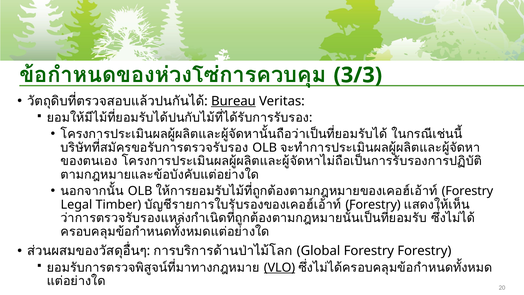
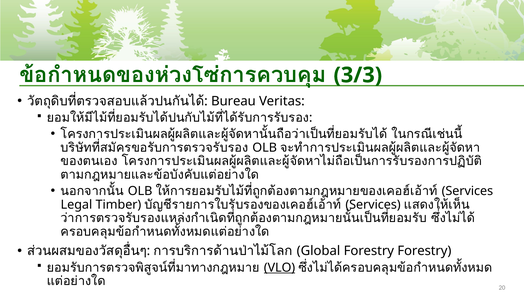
Bureau underline: present -> none
Forestry at (467, 191): Forestry -> Services
Forestry at (373, 204): Forestry -> Services
